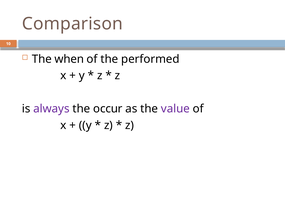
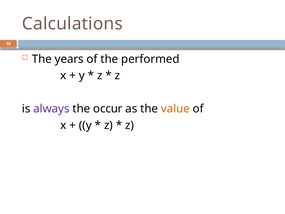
Comparison: Comparison -> Calculations
when: when -> years
value colour: purple -> orange
